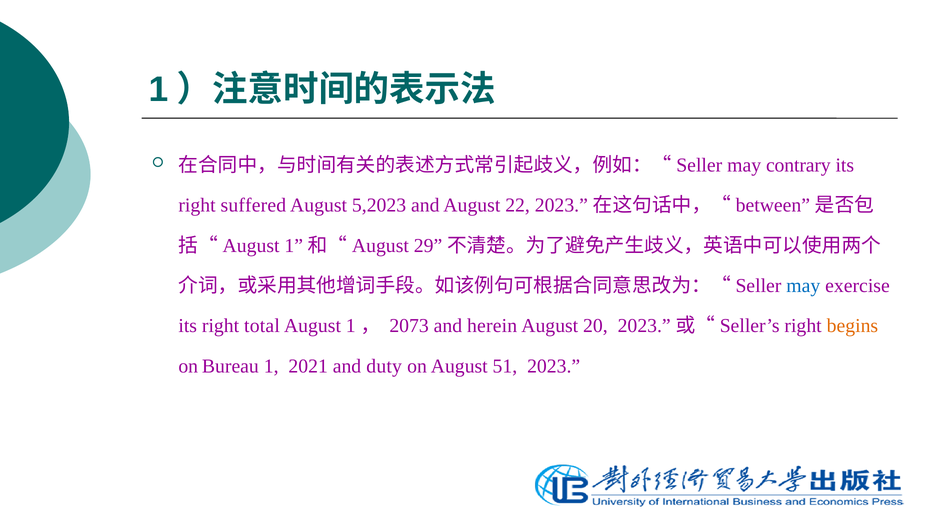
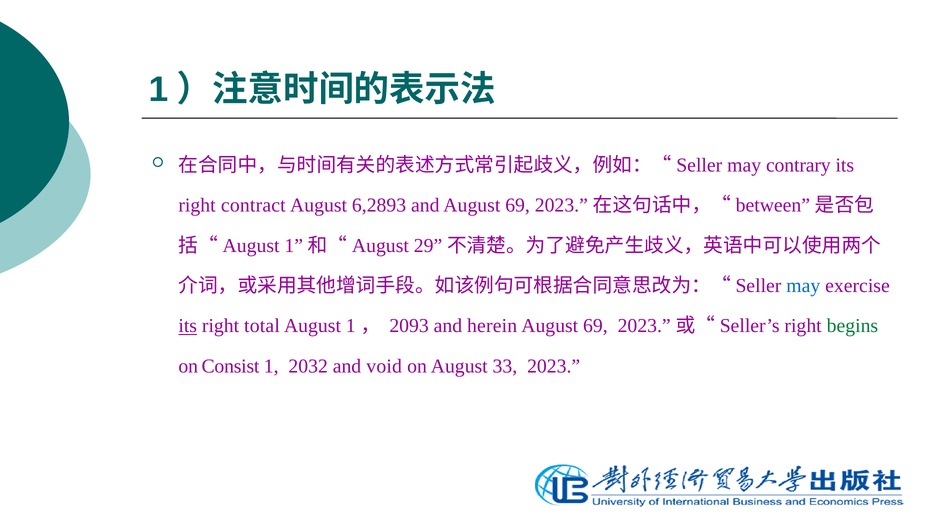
suffered: suffered -> contract
5,2023: 5,2023 -> 6,2893
and August 22: 22 -> 69
its at (188, 326) underline: none -> present
2073: 2073 -> 2093
20 at (595, 326): 20 -> 69
begins colour: orange -> green
Bureau: Bureau -> Consist
2021: 2021 -> 2032
duty: duty -> void
51: 51 -> 33
